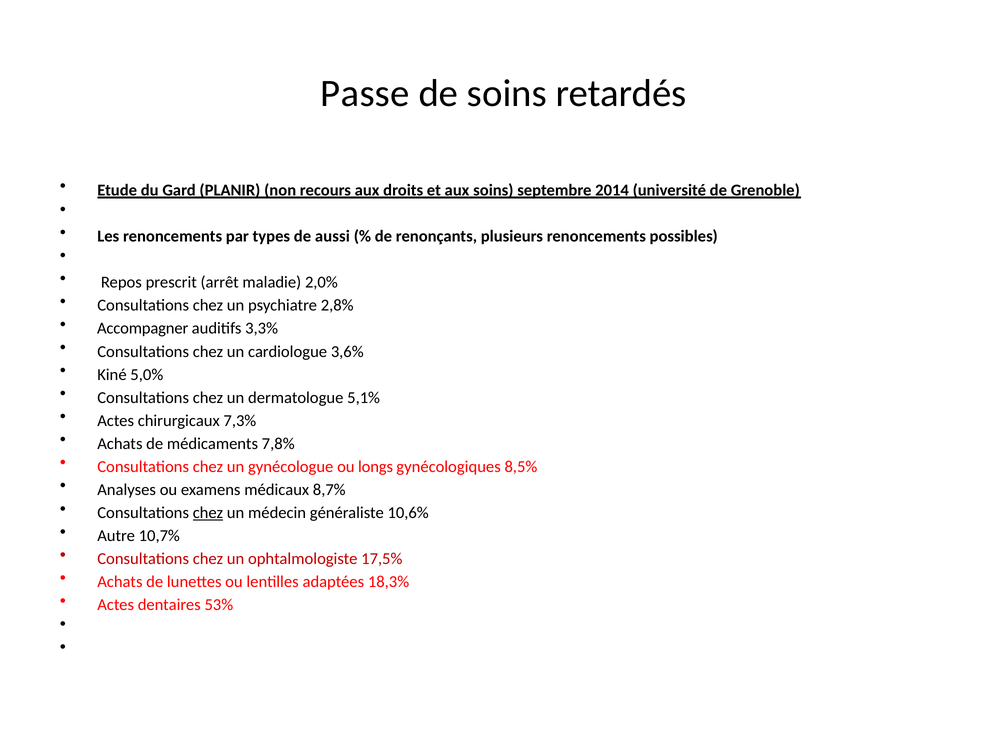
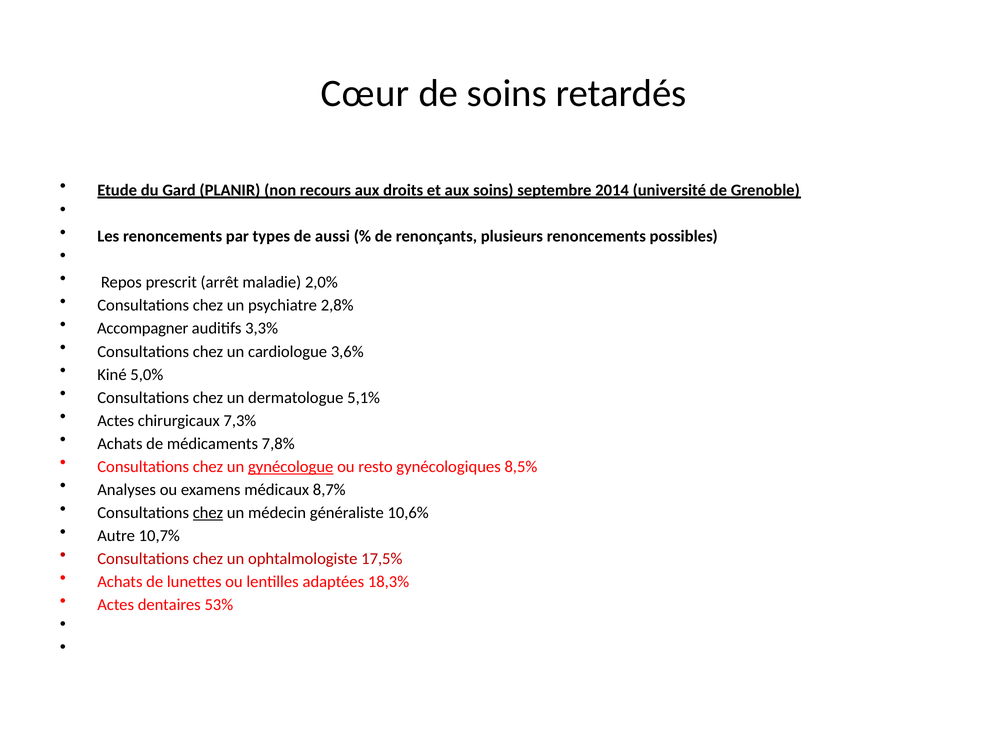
Passe: Passe -> Cœur
gynécologue underline: none -> present
longs: longs -> resto
